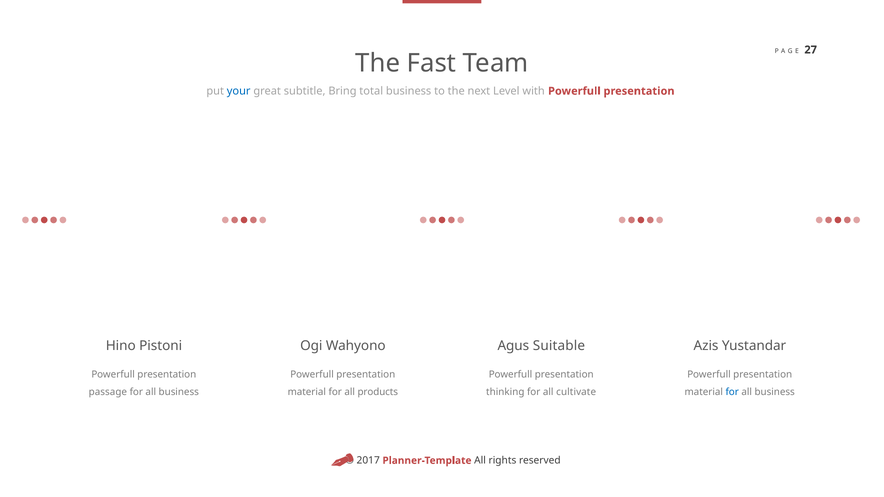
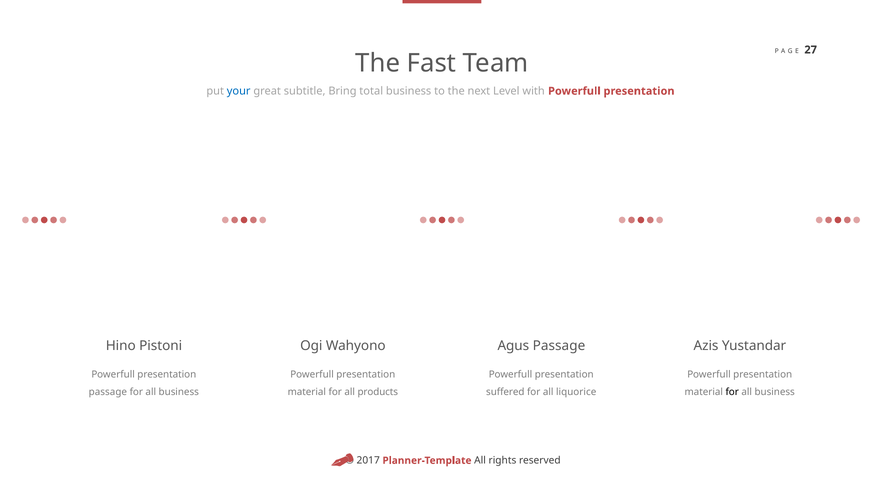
Agus Suitable: Suitable -> Passage
thinking: thinking -> suffered
cultivate: cultivate -> liquorice
for at (732, 392) colour: blue -> black
